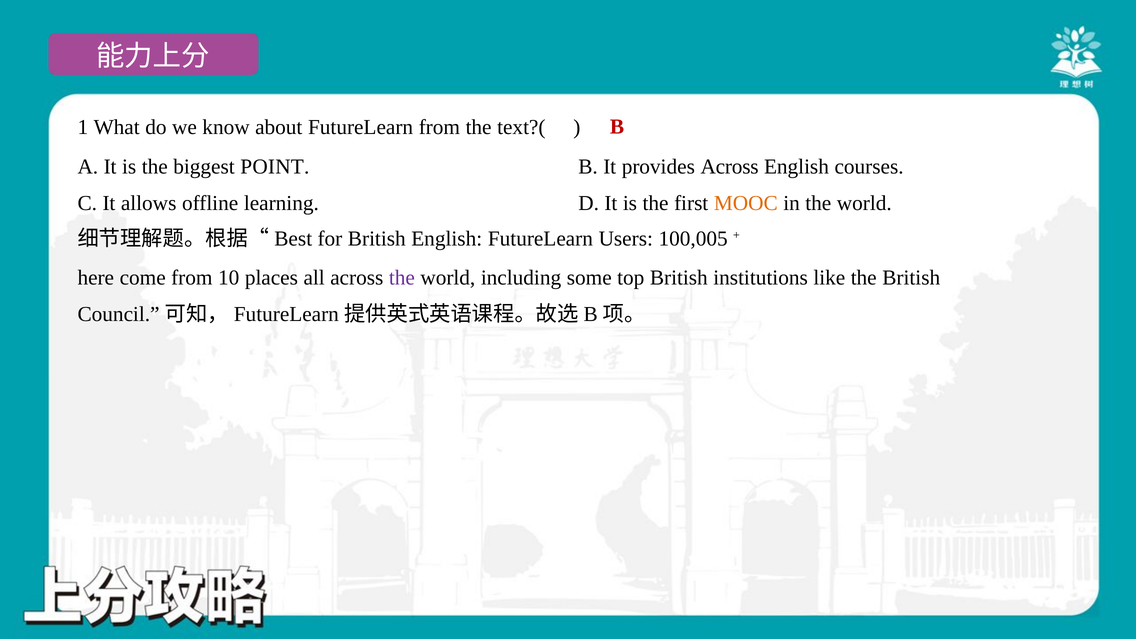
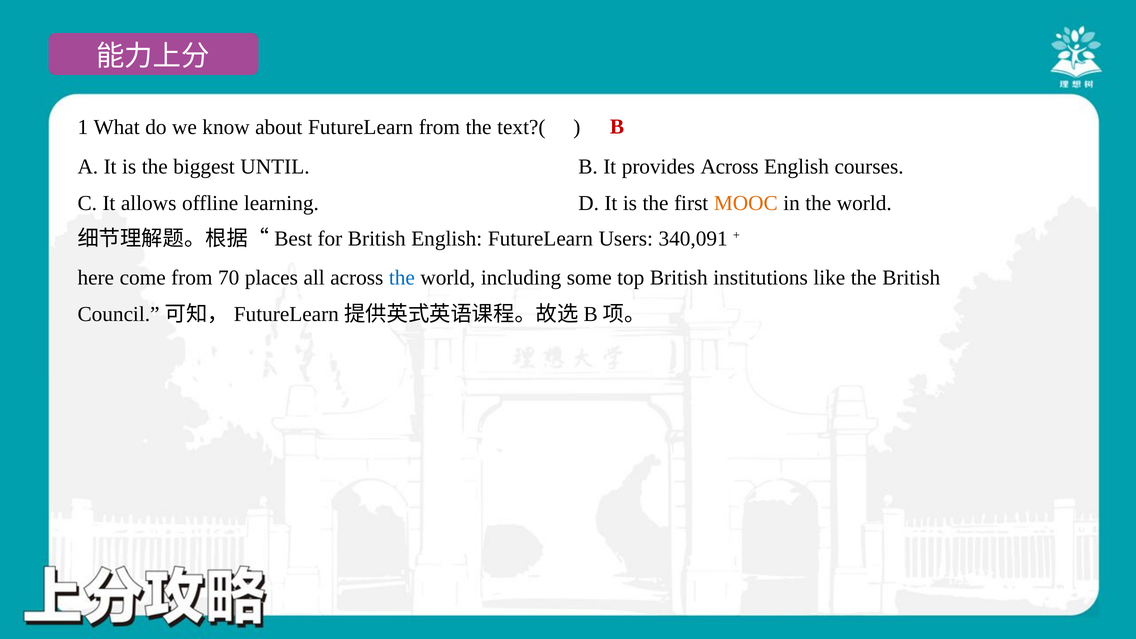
POINT: POINT -> UNTIL
100,005: 100,005 -> 340,091
10: 10 -> 70
the at (402, 278) colour: purple -> blue
